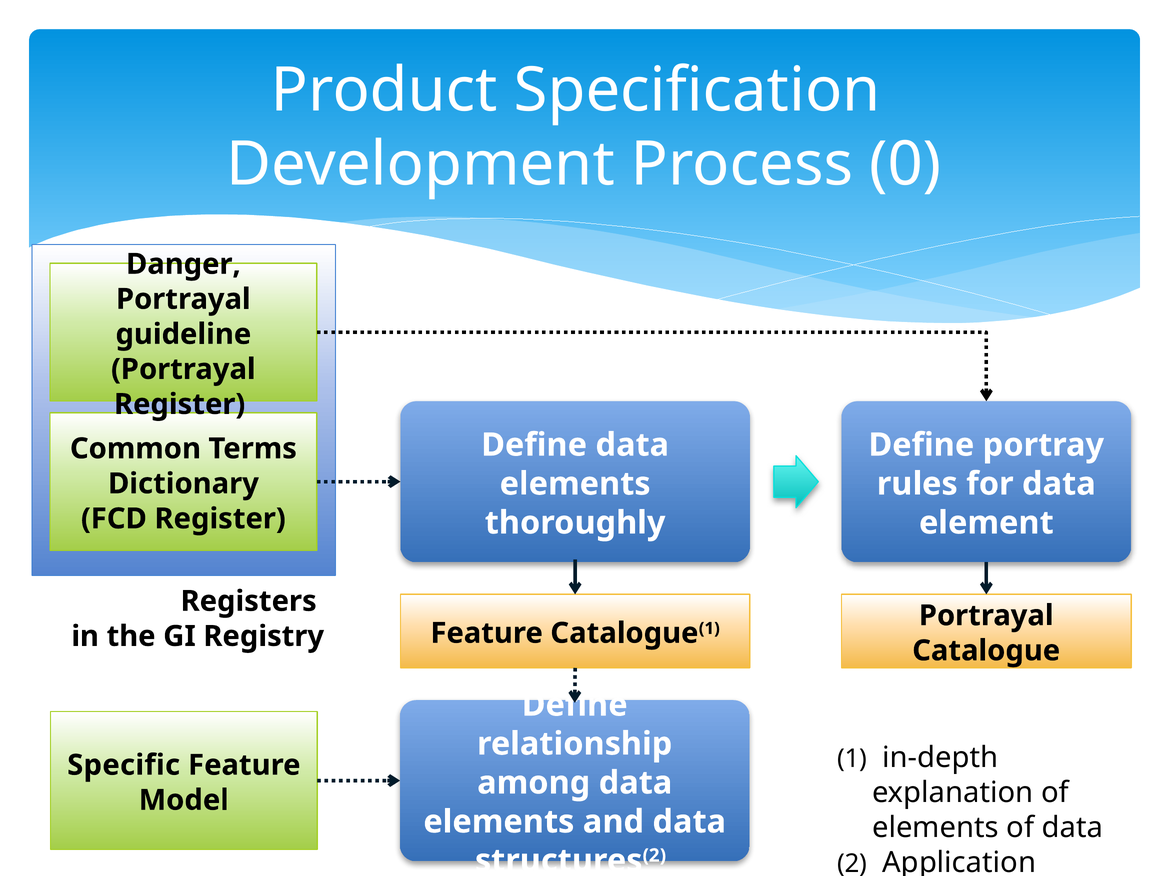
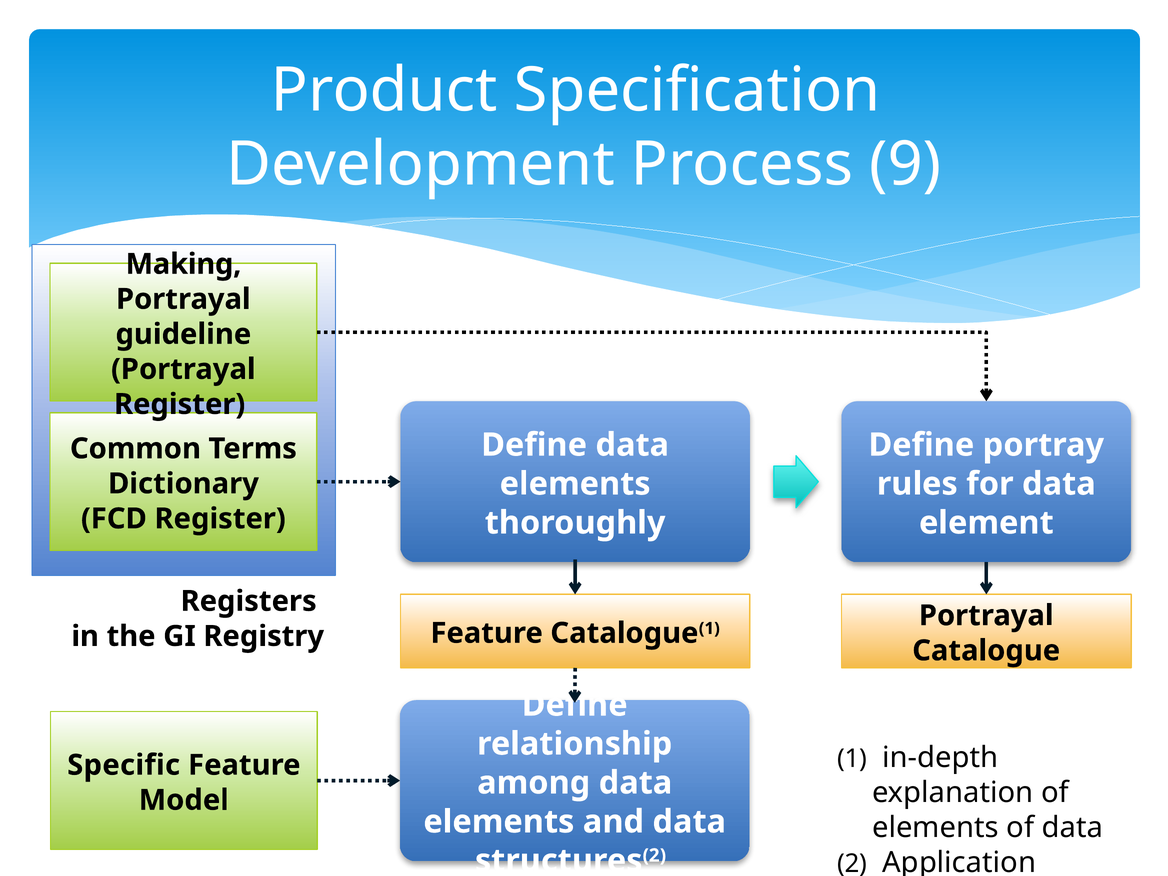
0: 0 -> 9
Danger: Danger -> Making
